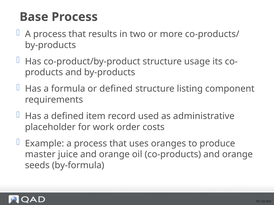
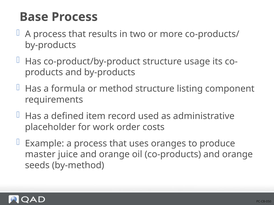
or defined: defined -> method
by-formula: by-formula -> by-method
